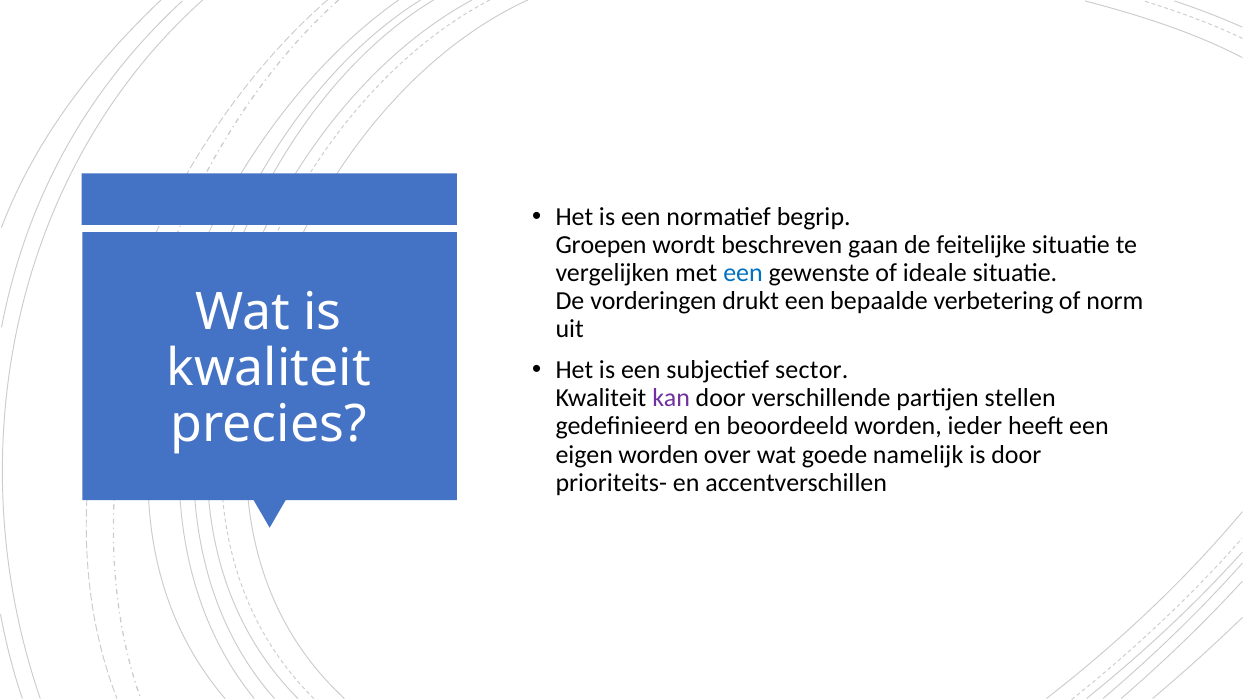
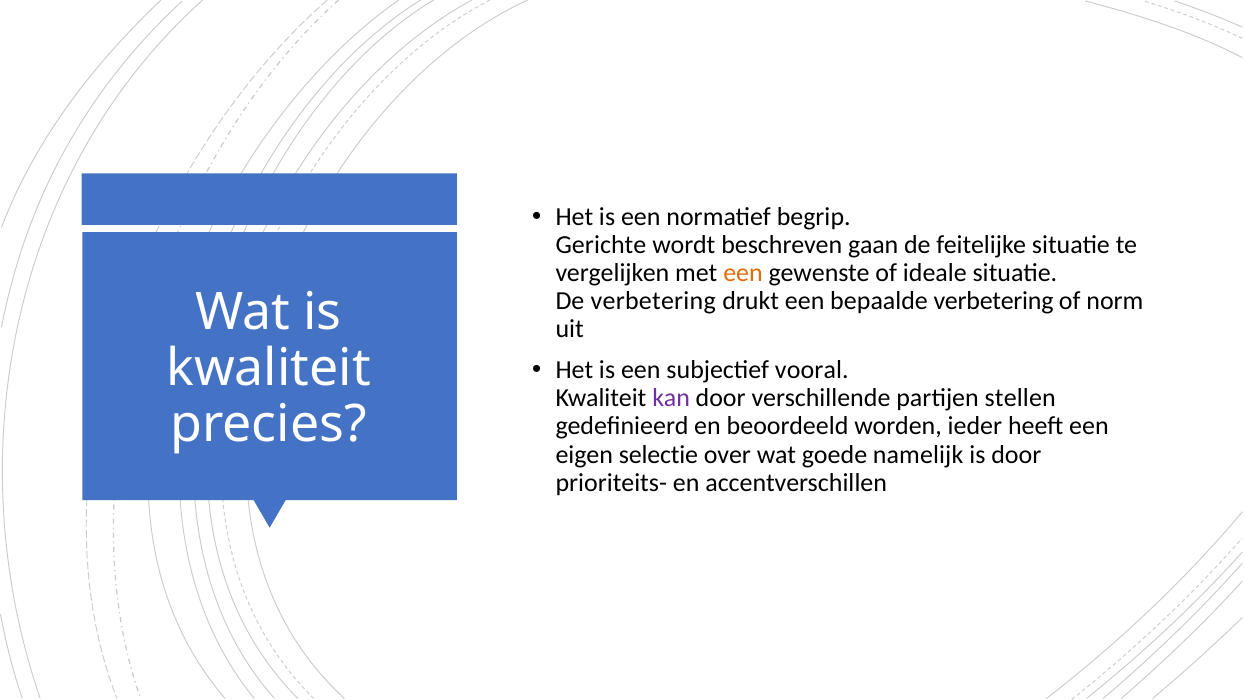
Groepen: Groepen -> Gerichte
een at (743, 273) colour: blue -> orange
De vorderingen: vorderingen -> verbetering
sector: sector -> vooral
eigen worden: worden -> selectie
